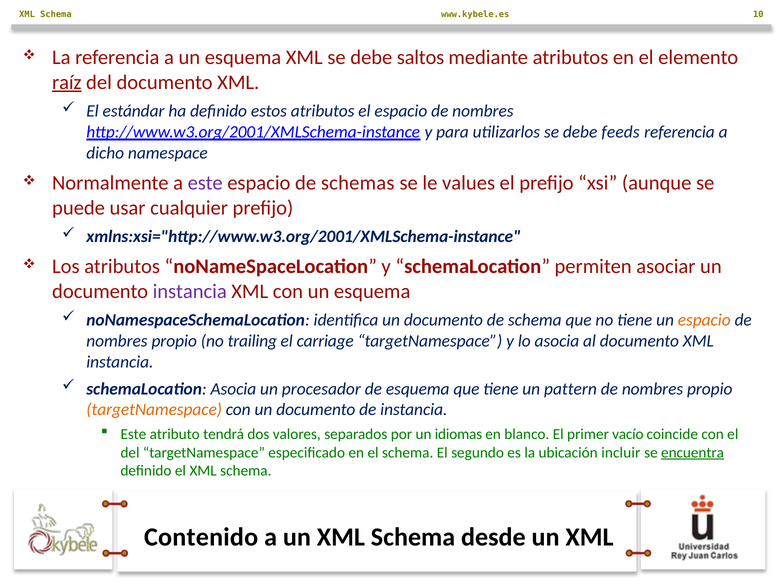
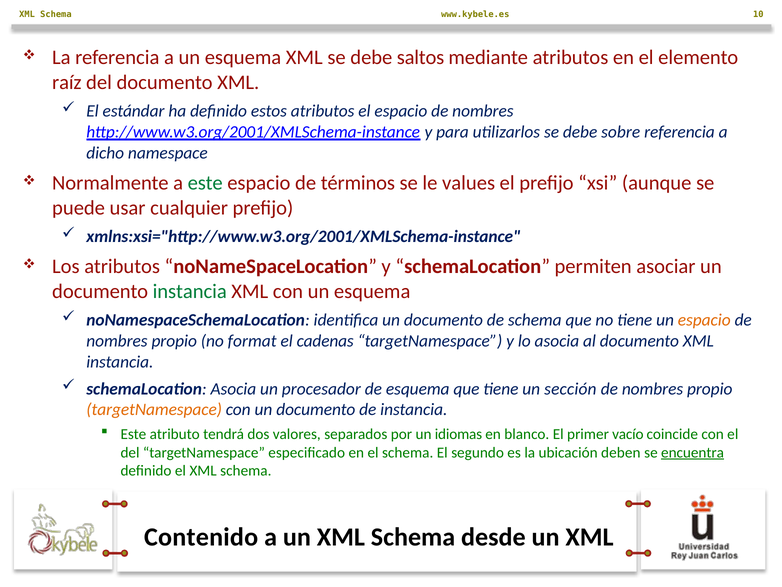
raíz underline: present -> none
feeds: feeds -> sobre
este at (205, 183) colour: purple -> green
schemas: schemas -> términos
instancia at (190, 291) colour: purple -> green
trailing: trailing -> format
carriage: carriage -> cadenas
pattern: pattern -> sección
incluir: incluir -> deben
